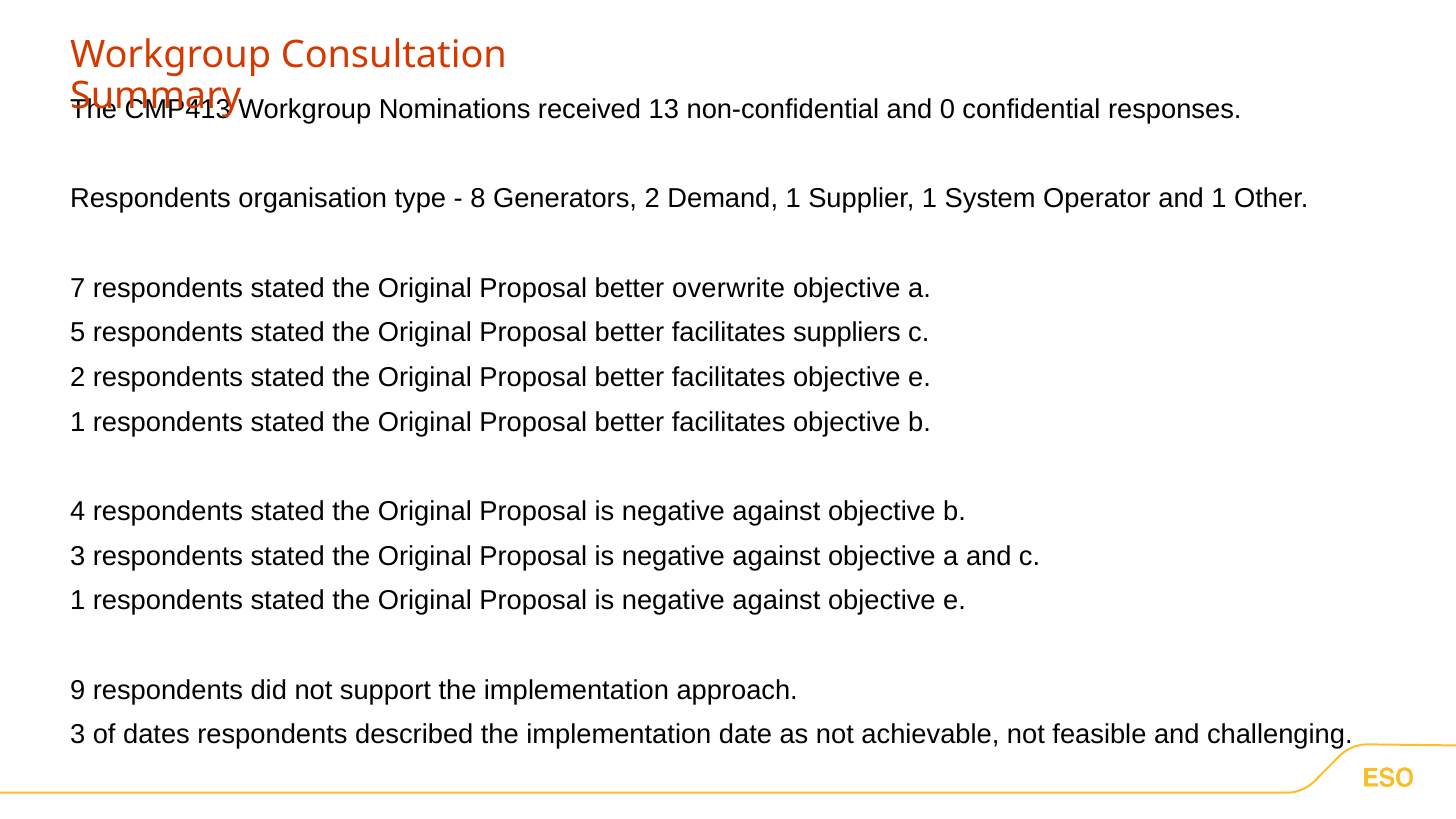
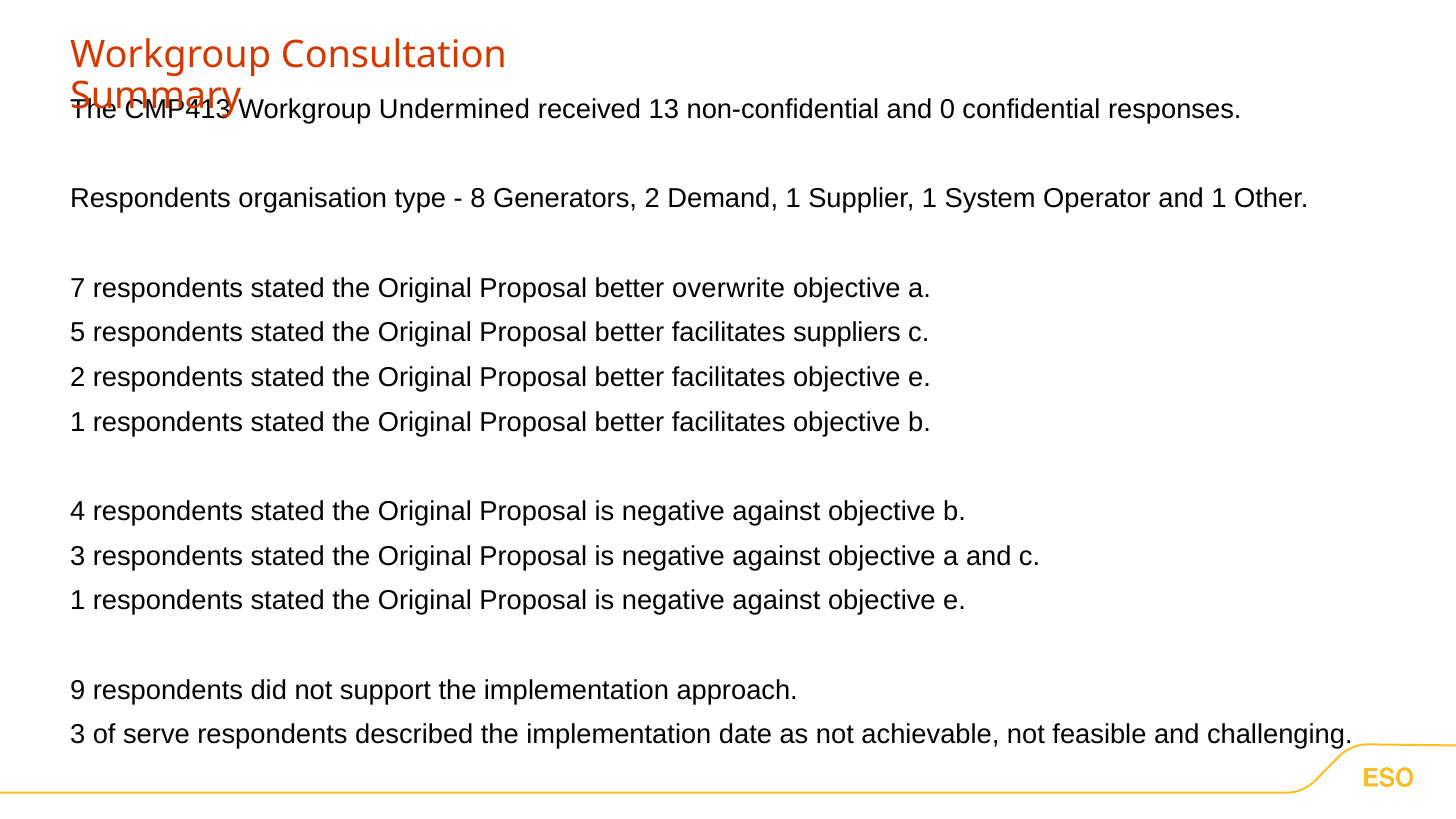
Nominations: Nominations -> Undermined
dates: dates -> serve
